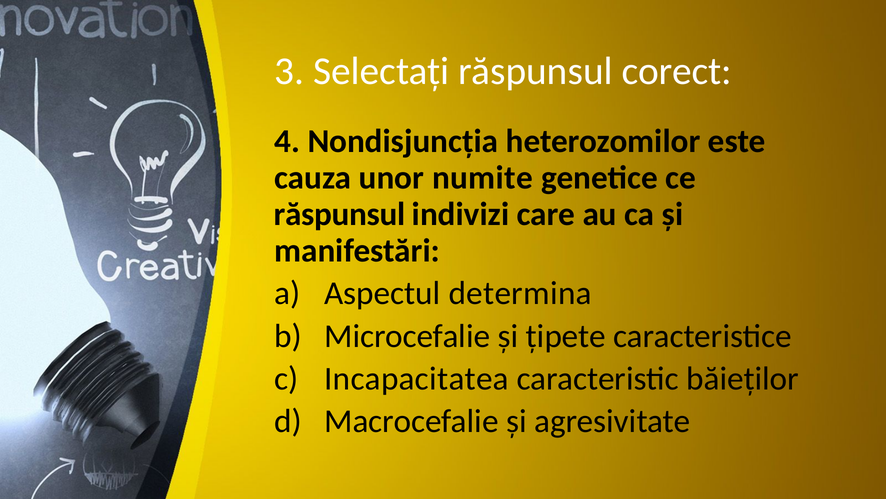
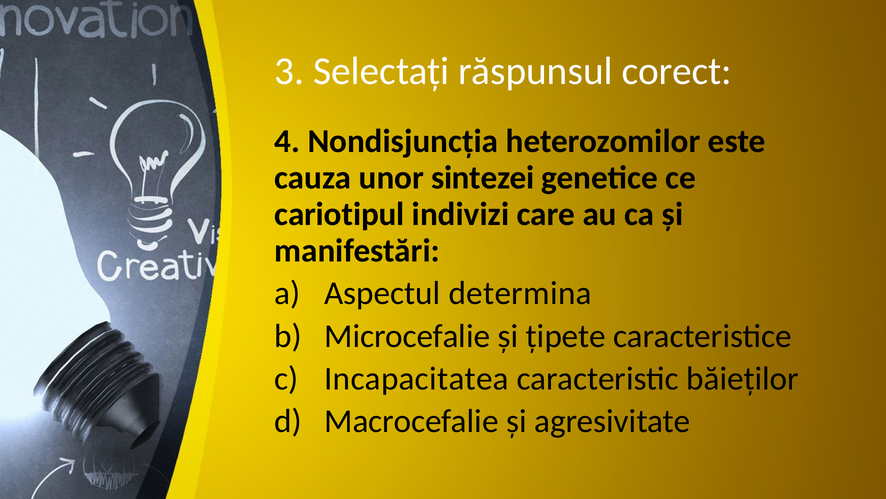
numite: numite -> sintezei
răspunsul at (340, 214): răspunsul -> cariotipul
